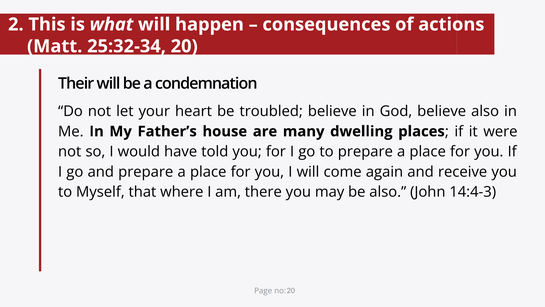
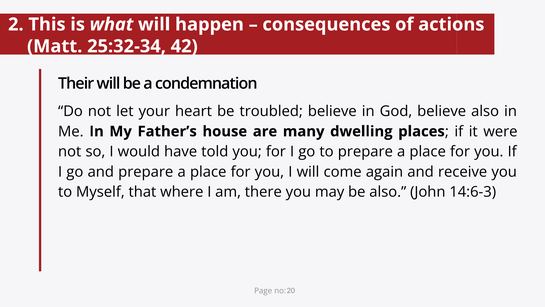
20: 20 -> 42
14:4-3: 14:4-3 -> 14:6-3
